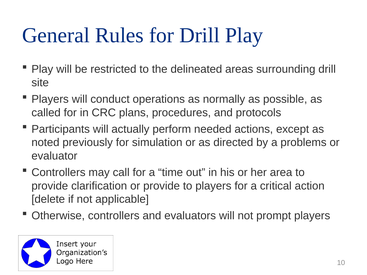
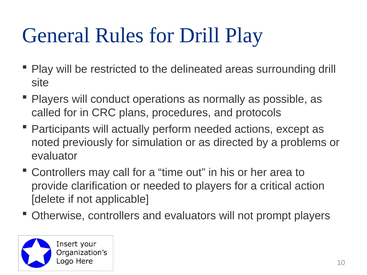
or provide: provide -> needed
